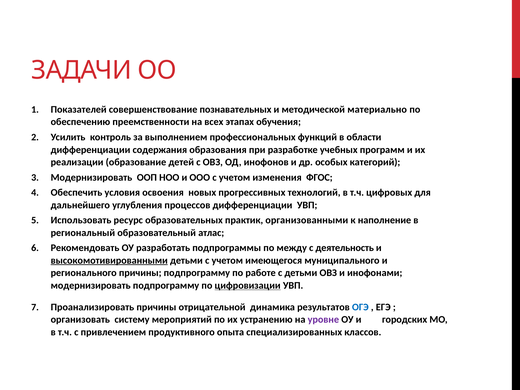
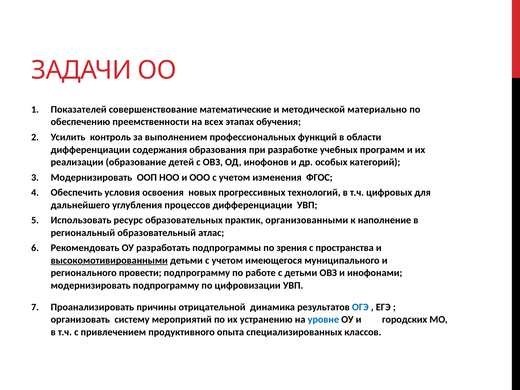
познавательных: познавательных -> математические
между: между -> зрения
деятельность: деятельность -> пространства
регионального причины: причины -> провести
цифровизации underline: present -> none
уровне colour: purple -> blue
